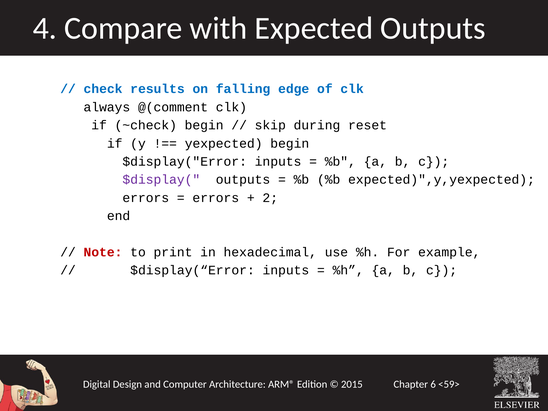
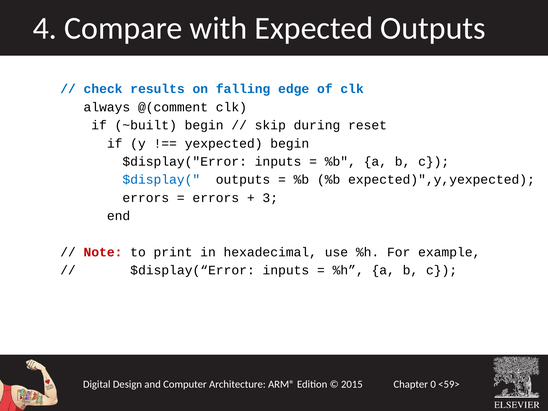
~check: ~check -> ~built
$display( colour: purple -> blue
2: 2 -> 3
6: 6 -> 0
